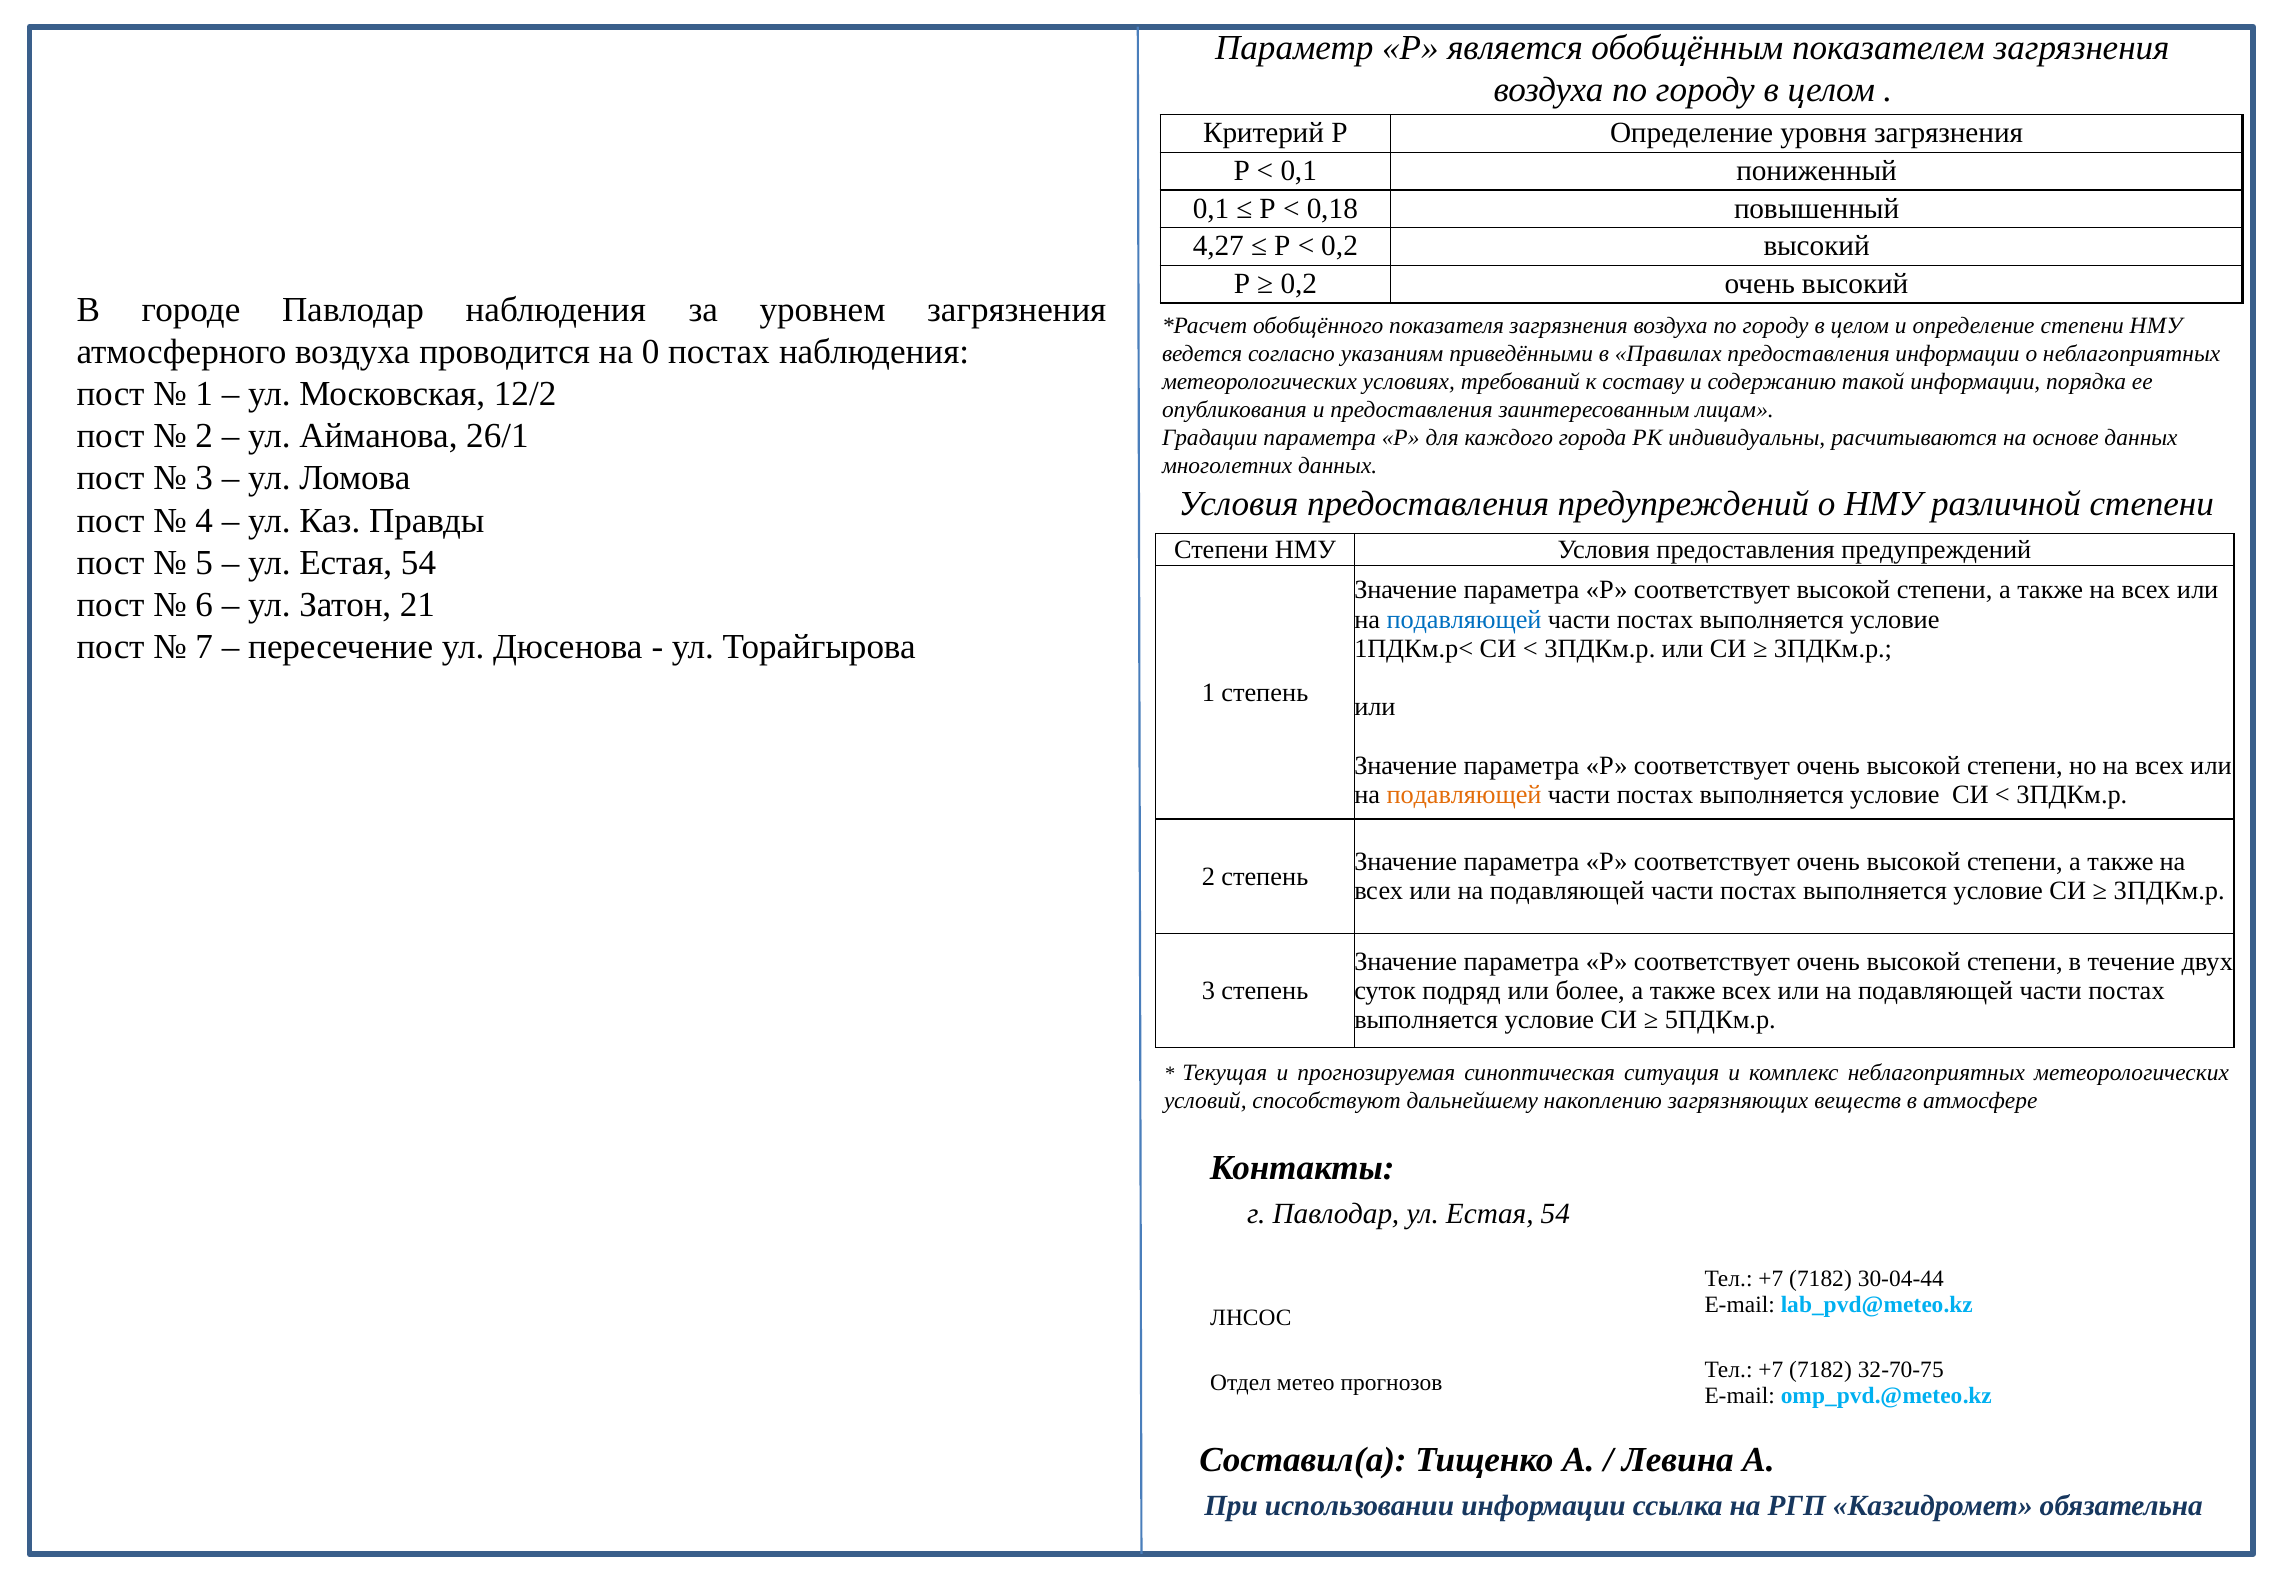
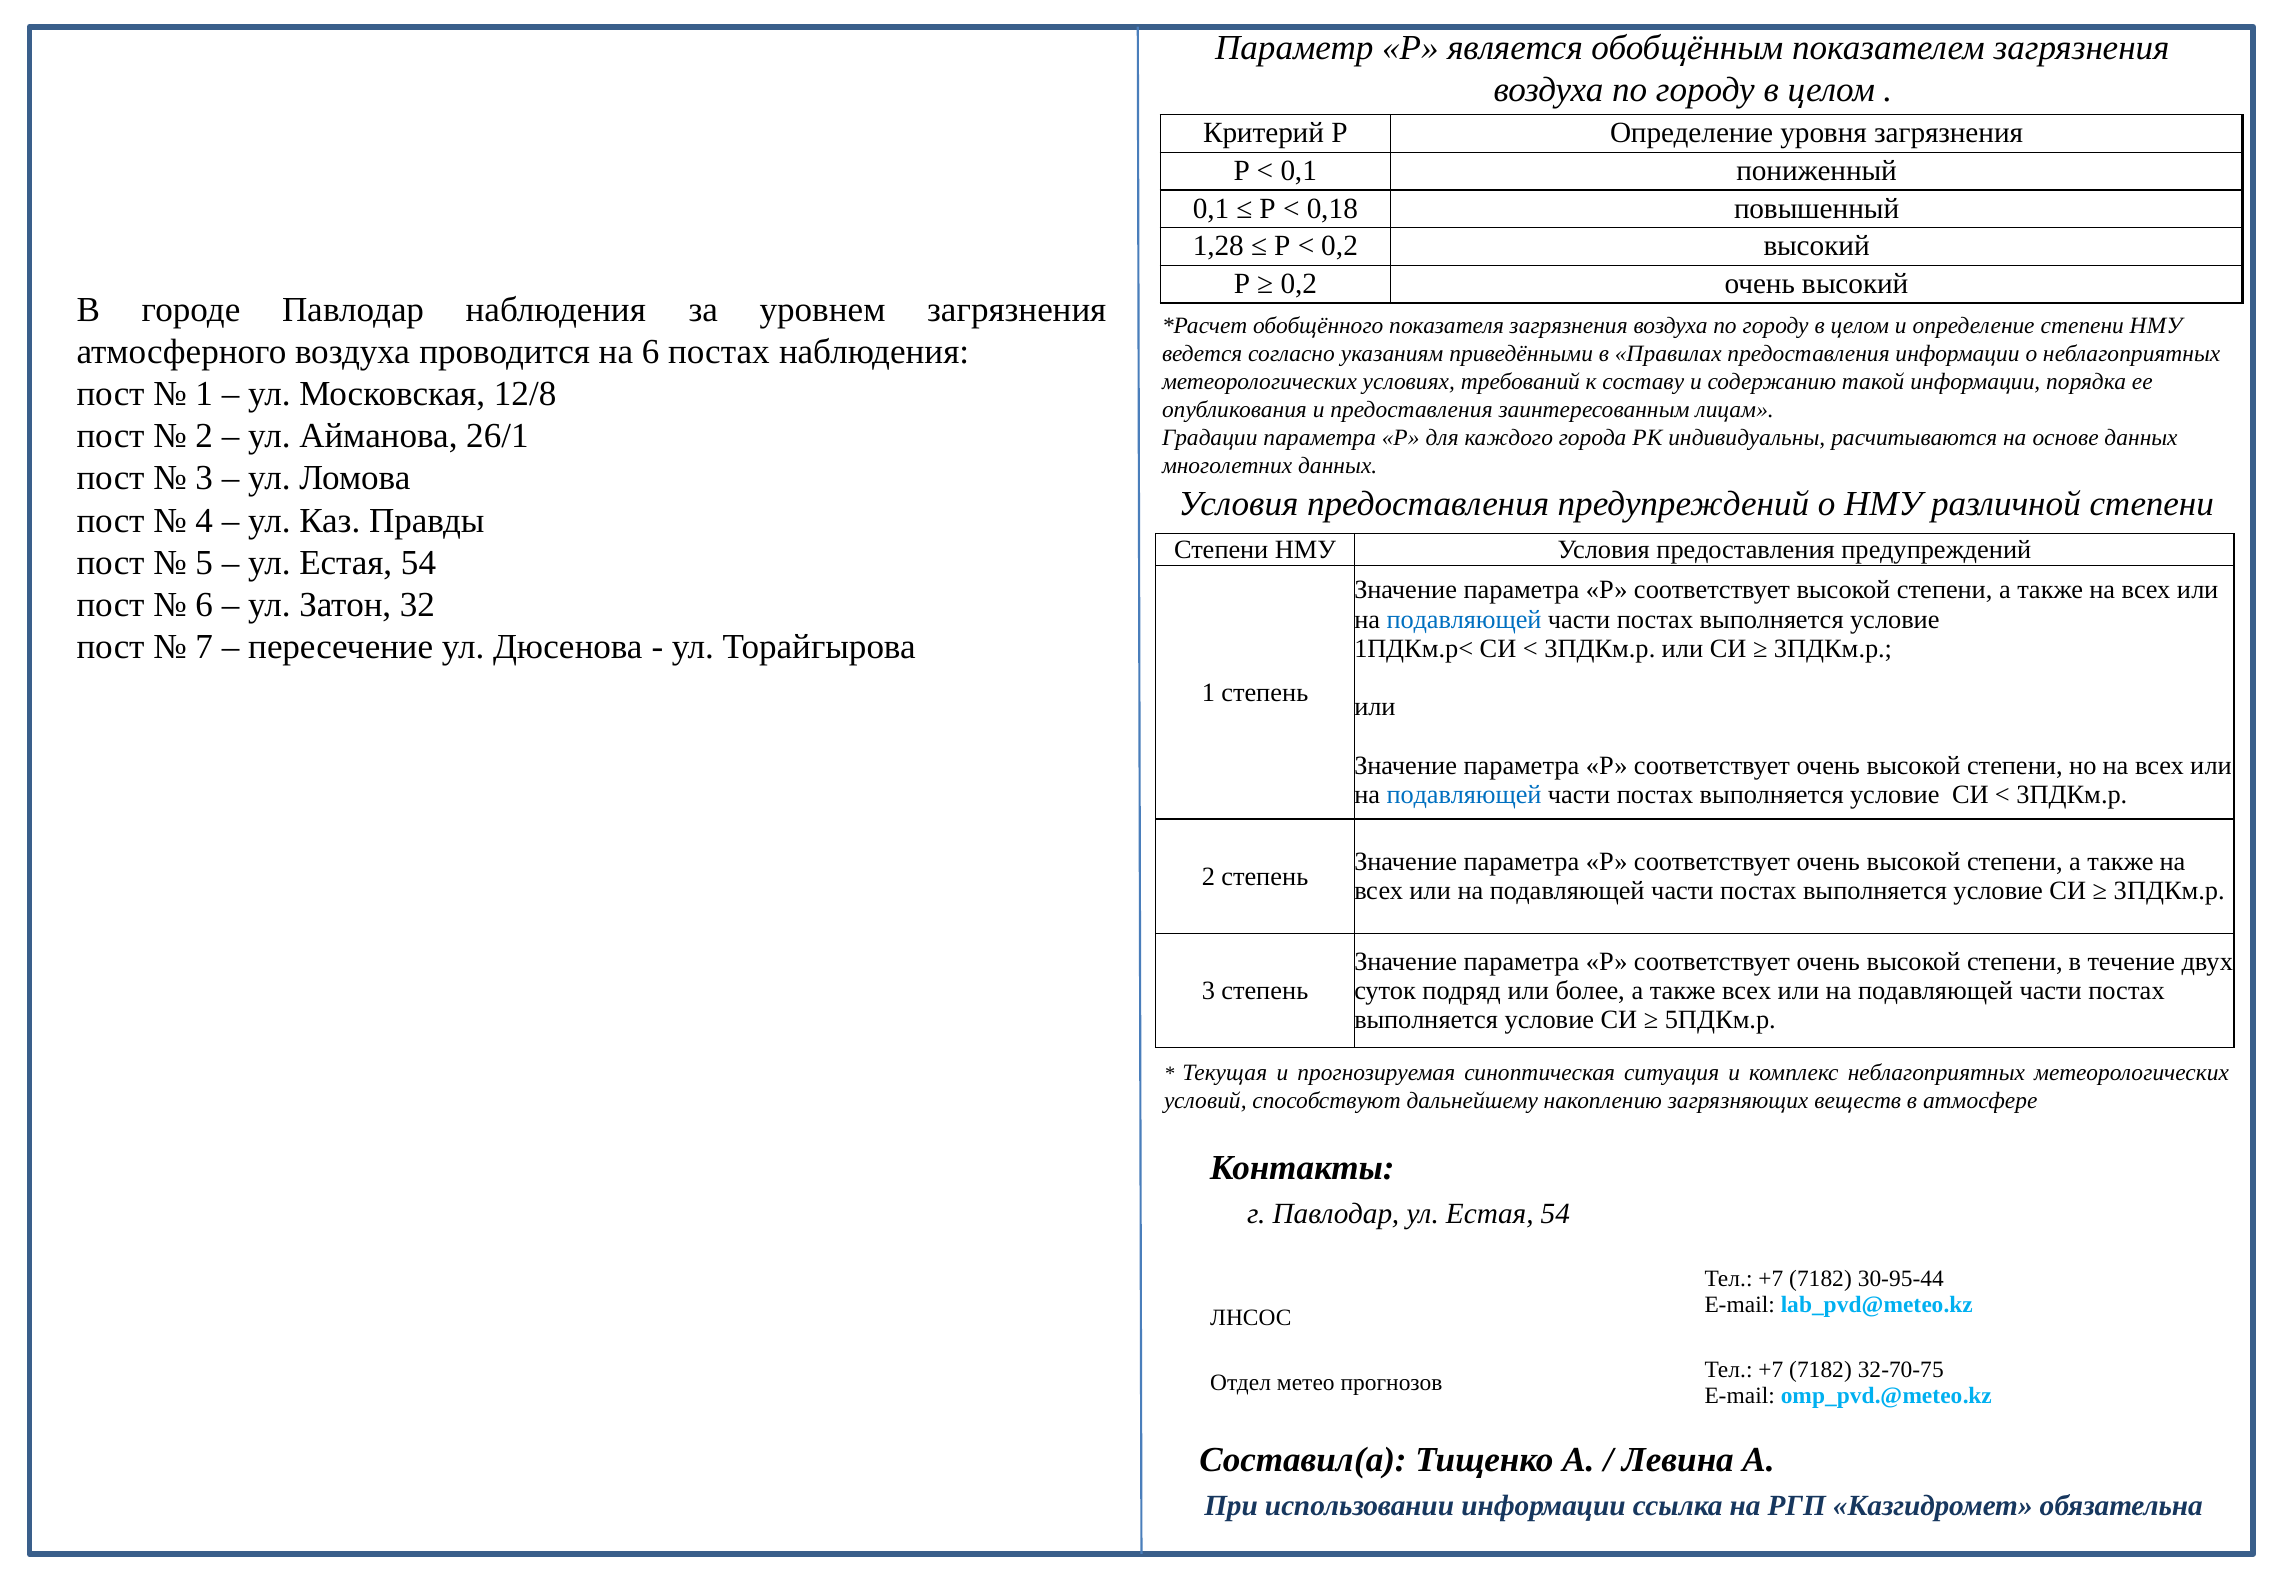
4,27: 4,27 -> 1,28
на 0: 0 -> 6
12/2: 12/2 -> 12/8
21: 21 -> 32
подавляющей at (1464, 794) colour: orange -> blue
30-04-44: 30-04-44 -> 30-95-44
